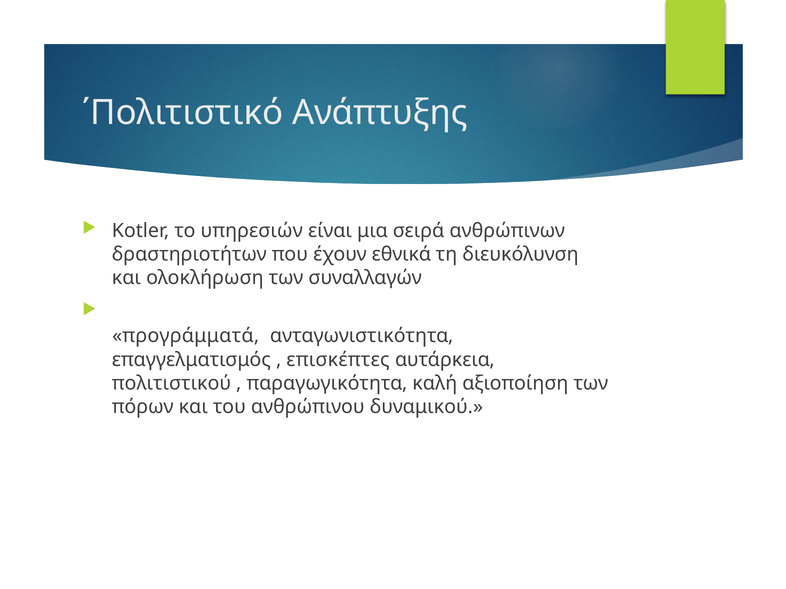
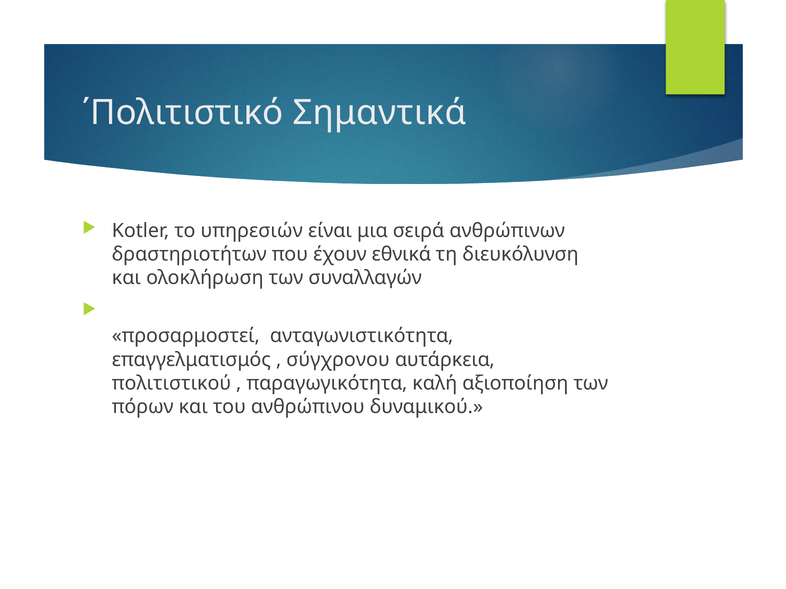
Ανάπτυξης: Ανάπτυξης -> Σημαντικά
προγράμματά: προγράμματά -> προσαρμοστεί
επισκέπτες: επισκέπτες -> σύγχρονου
